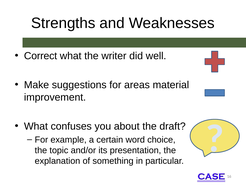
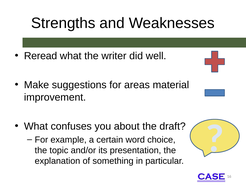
Correct: Correct -> Reread
